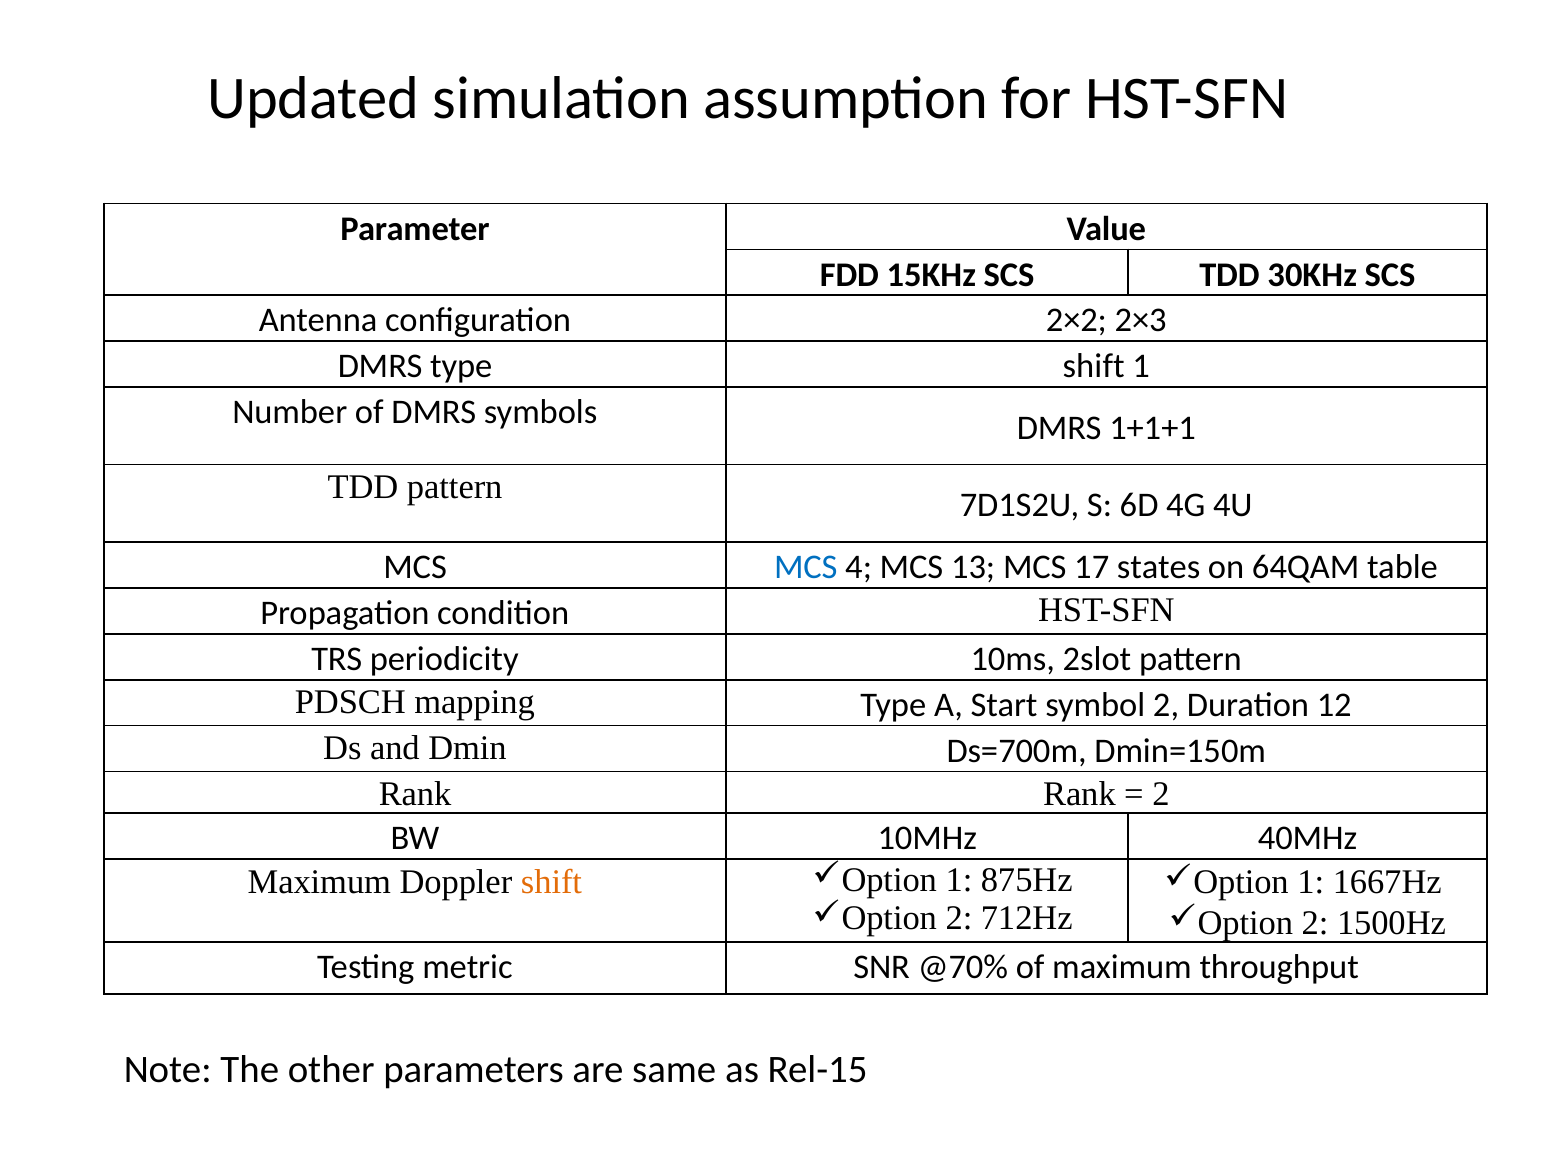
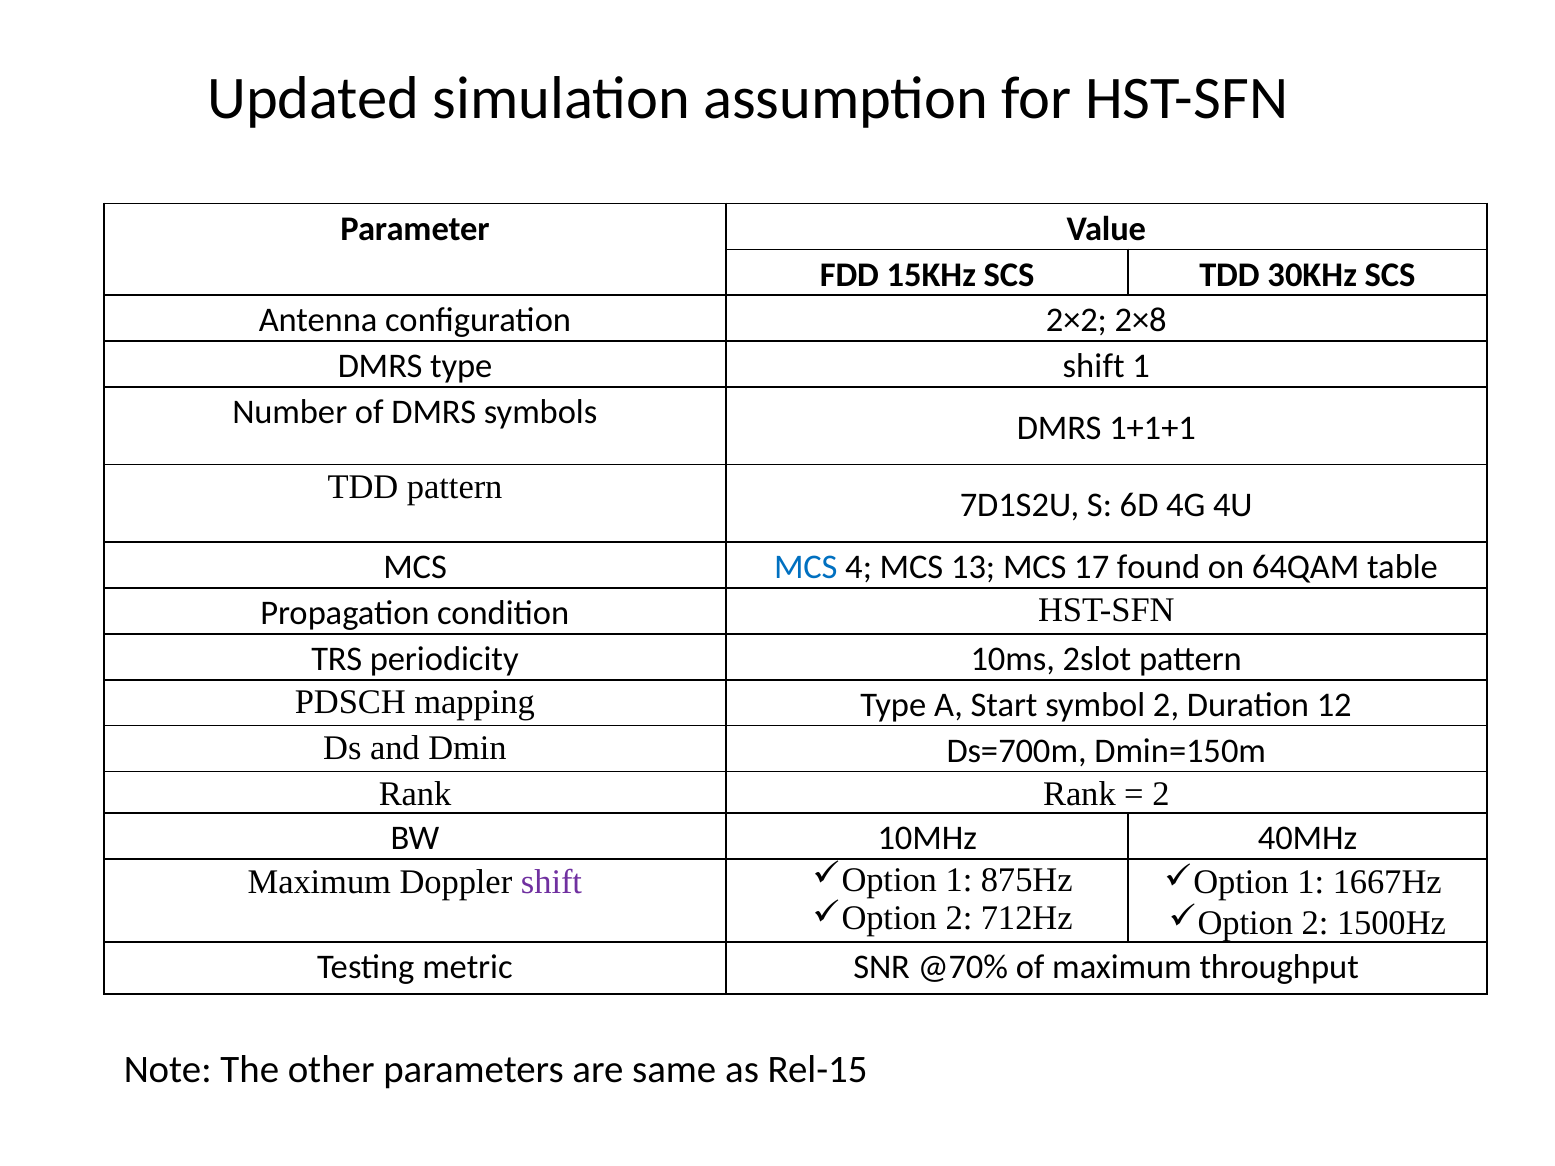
2×3: 2×3 -> 2×8
states: states -> found
shift at (551, 882) colour: orange -> purple
